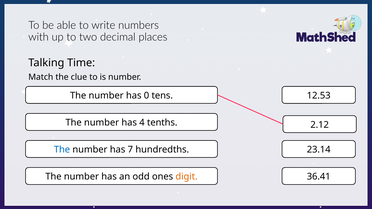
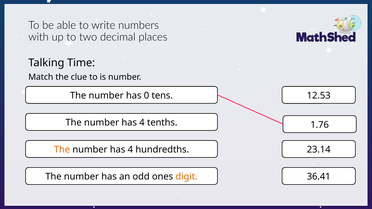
2.12: 2.12 -> 1.76
The at (62, 150) colour: blue -> orange
7 at (130, 150): 7 -> 4
